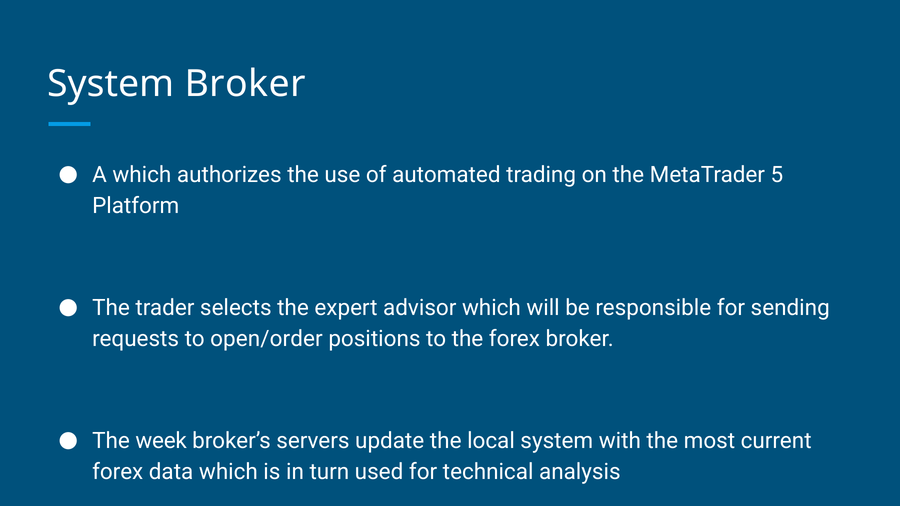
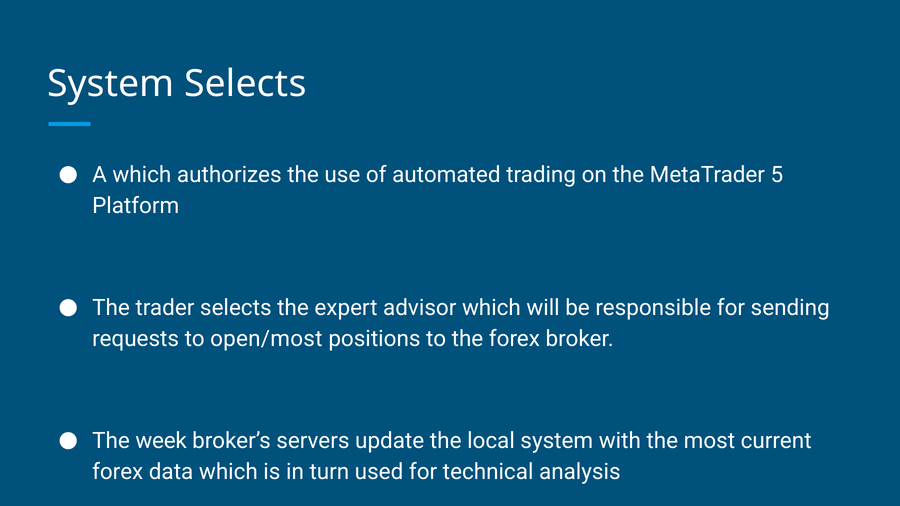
System Broker: Broker -> Selects
open/order: open/order -> open/most
